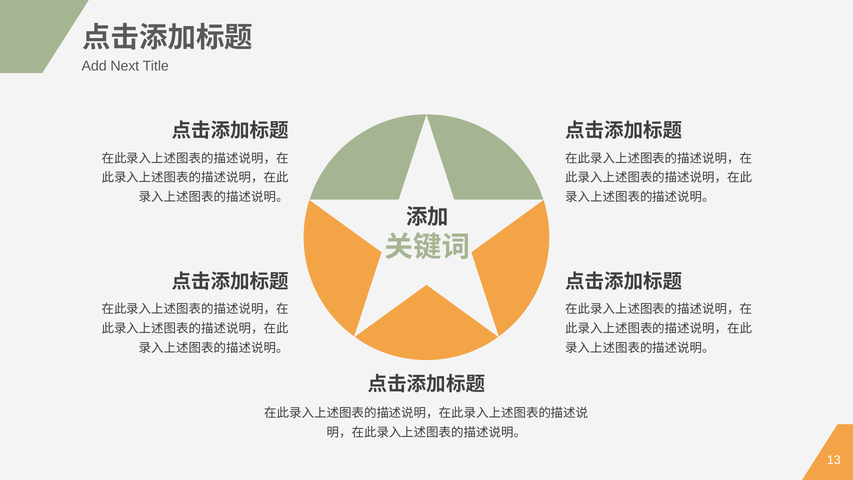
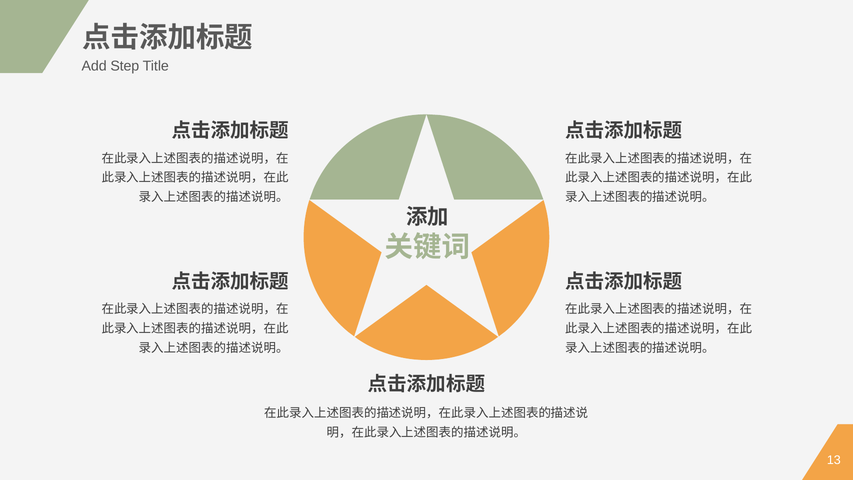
Next: Next -> Step
